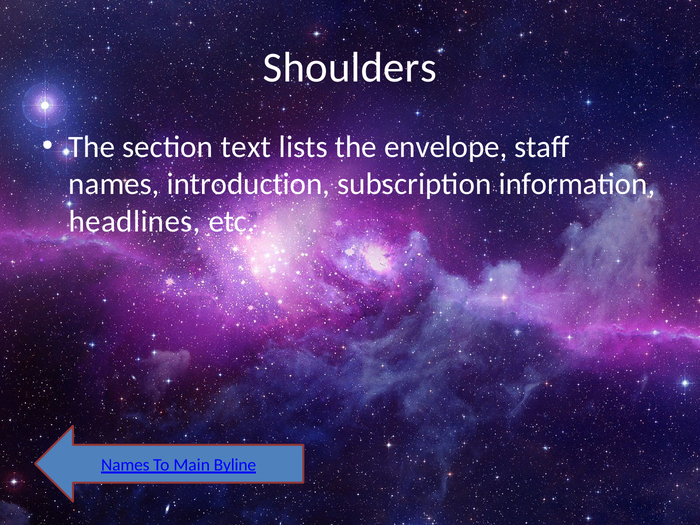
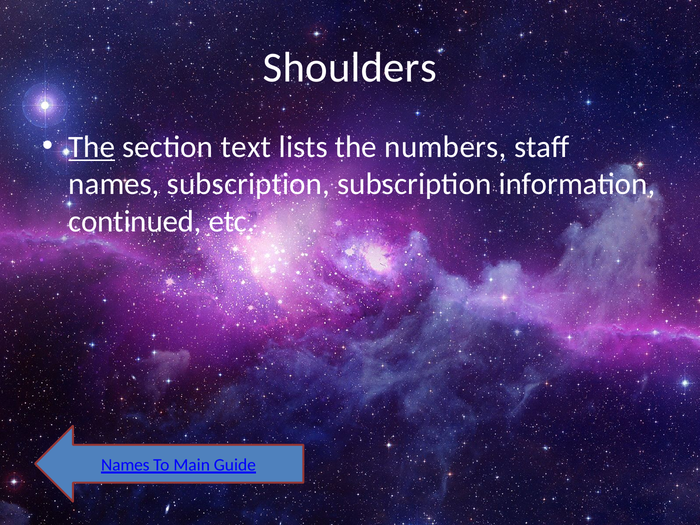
The at (92, 147) underline: none -> present
envelope: envelope -> numbers
names introduction: introduction -> subscription
headlines: headlines -> continued
Byline: Byline -> Guide
